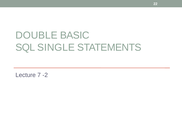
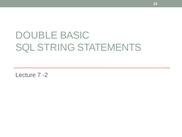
SINGLE: SINGLE -> STRING
